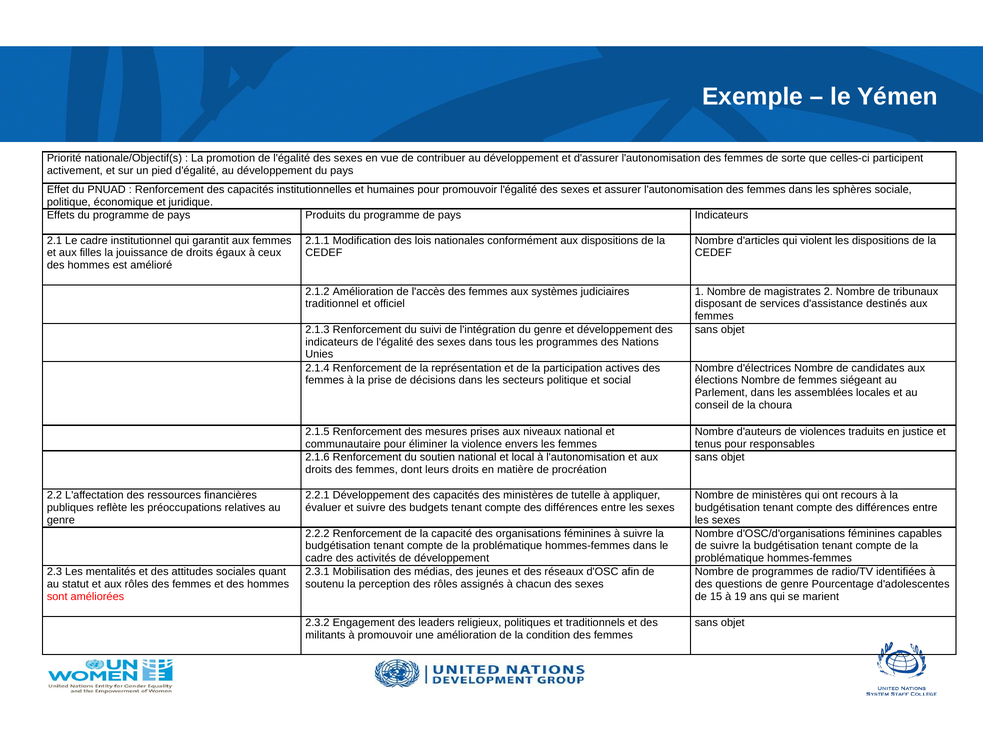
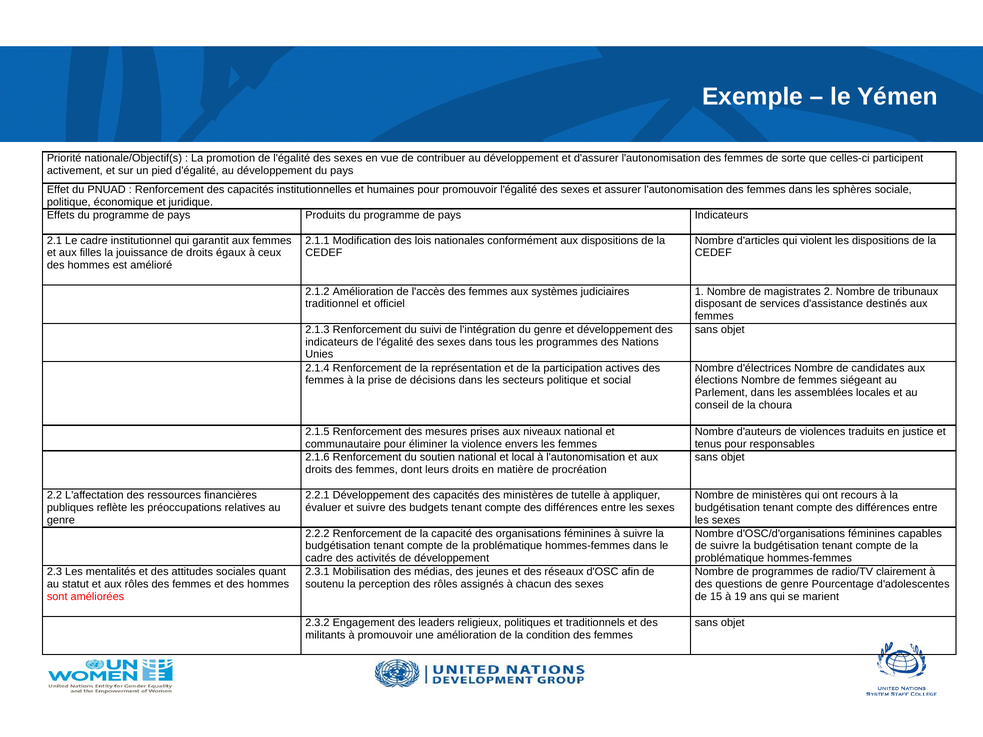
identifiées: identifiées -> clairement
